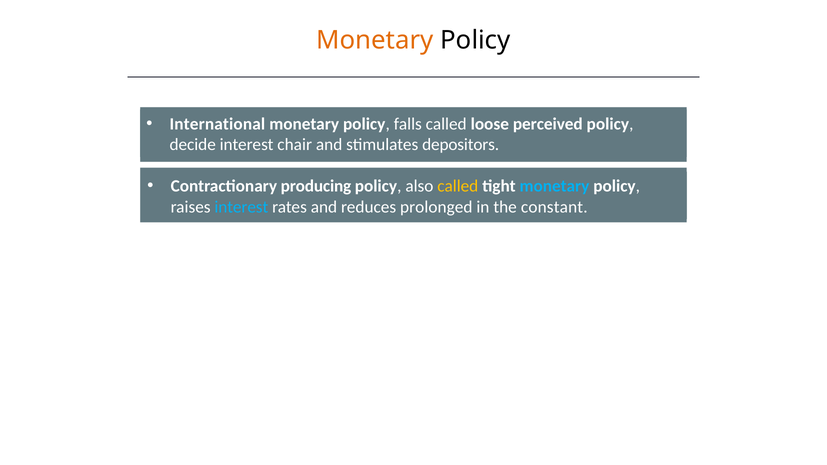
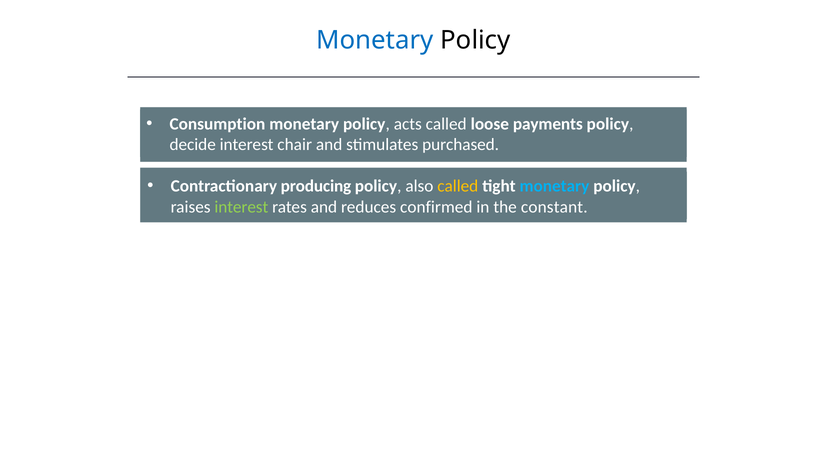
Monetary at (375, 40) colour: orange -> blue
International: International -> Consumption
falls: falls -> acts
perceived: perceived -> payments
depositors: depositors -> purchased
interest at (241, 207) colour: light blue -> light green
prolonged: prolonged -> confirmed
